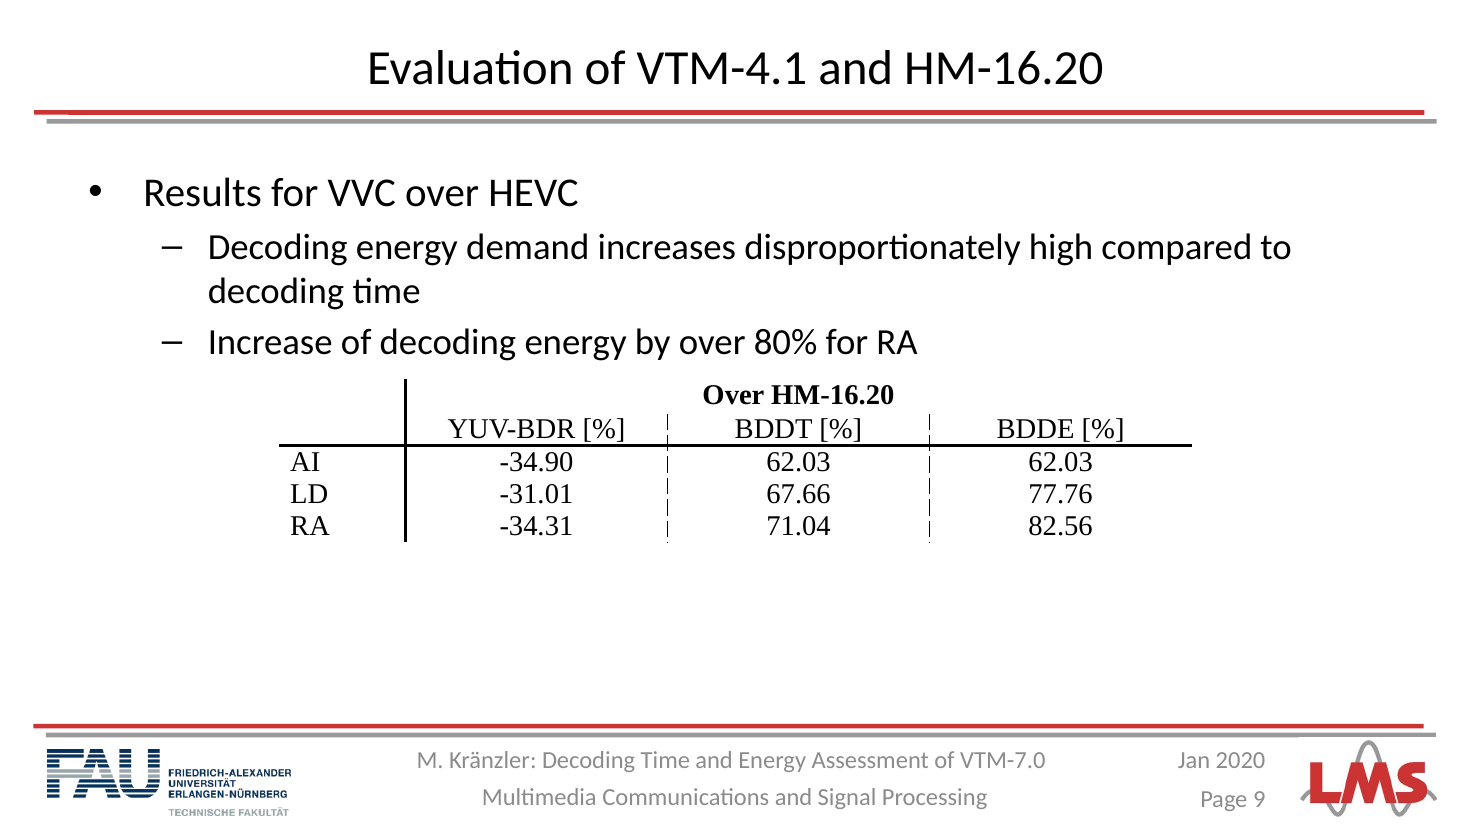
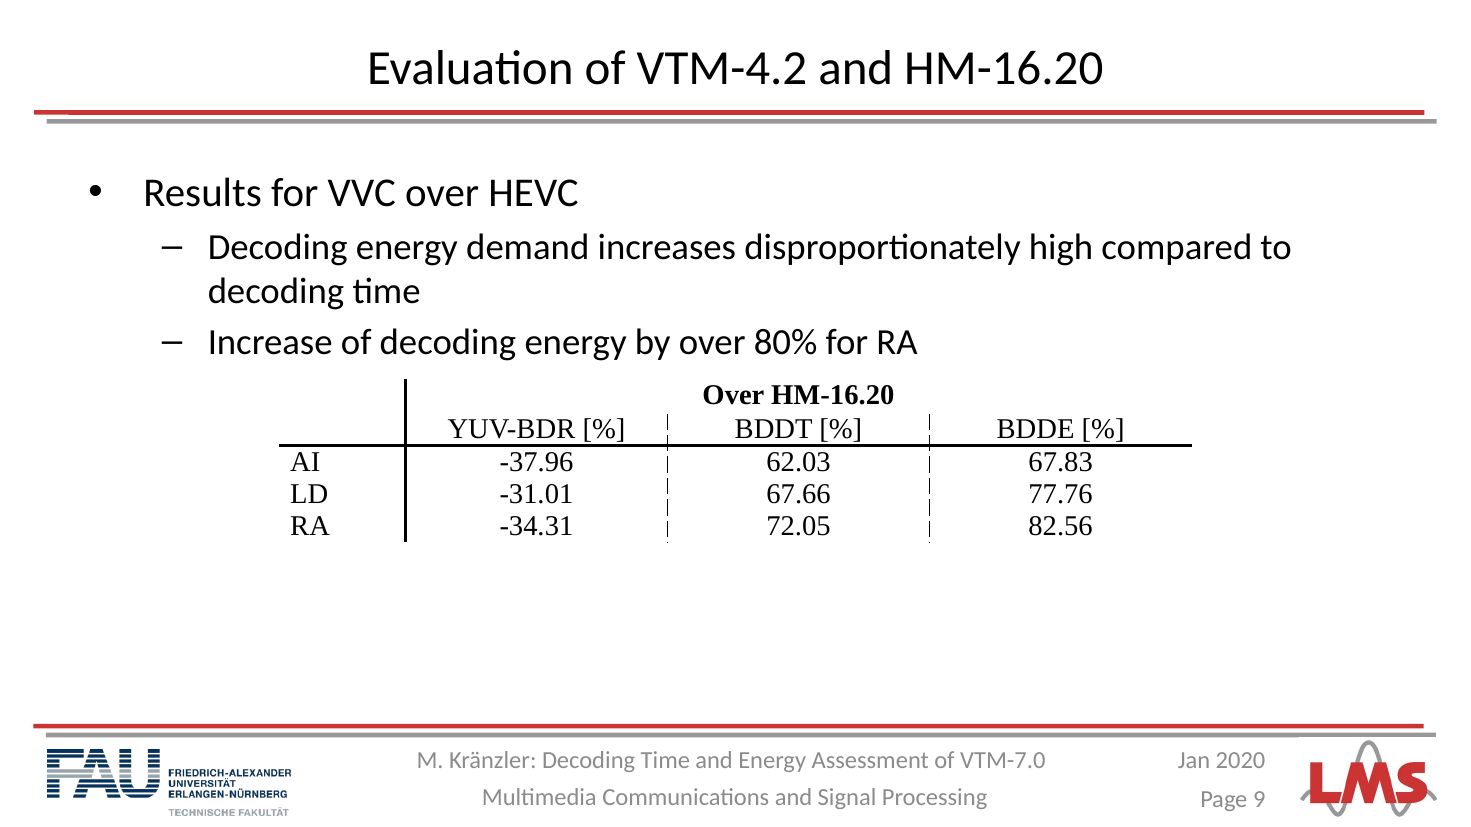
VTM-4.1: VTM-4.1 -> VTM-4.2
-34.90: -34.90 -> -37.96
62.03 62.03: 62.03 -> 67.83
71.04: 71.04 -> 72.05
